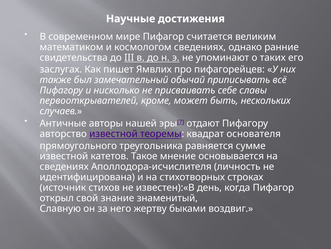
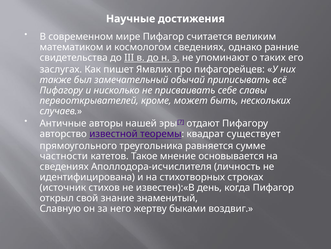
основателя: основателя -> существует
известной at (64, 156): известной -> частности
